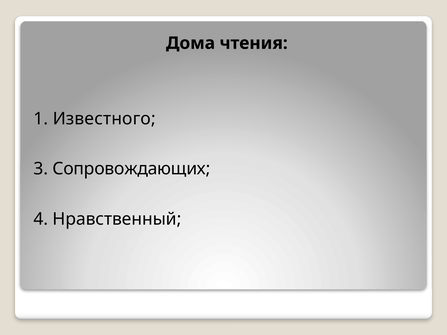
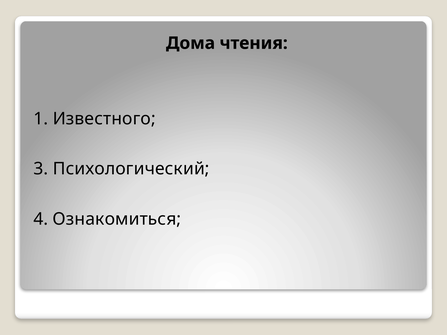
Сопровождающих: Сопровождающих -> Психологический
Нравственный: Нравственный -> Ознакомиться
